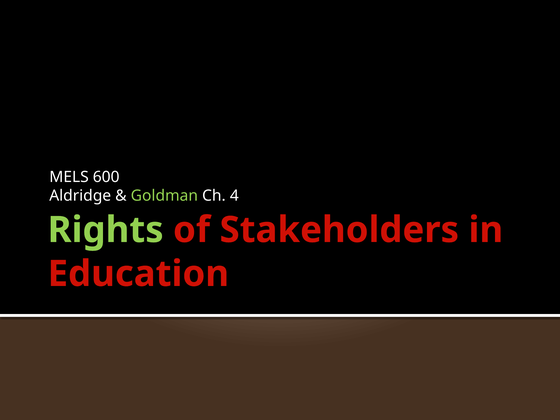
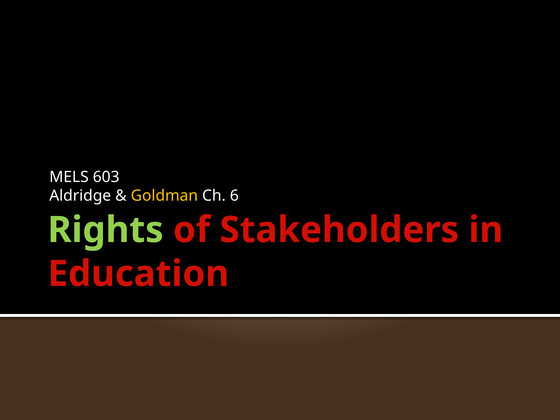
600: 600 -> 603
Goldman colour: light green -> yellow
4: 4 -> 6
